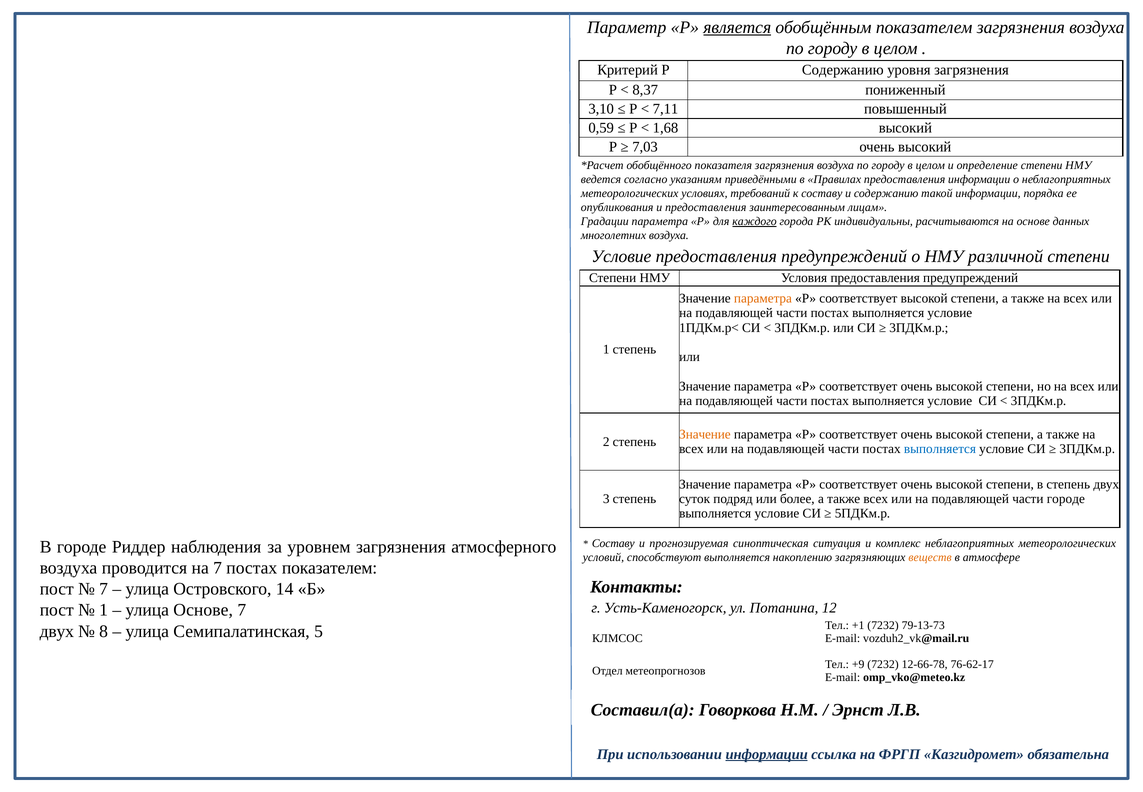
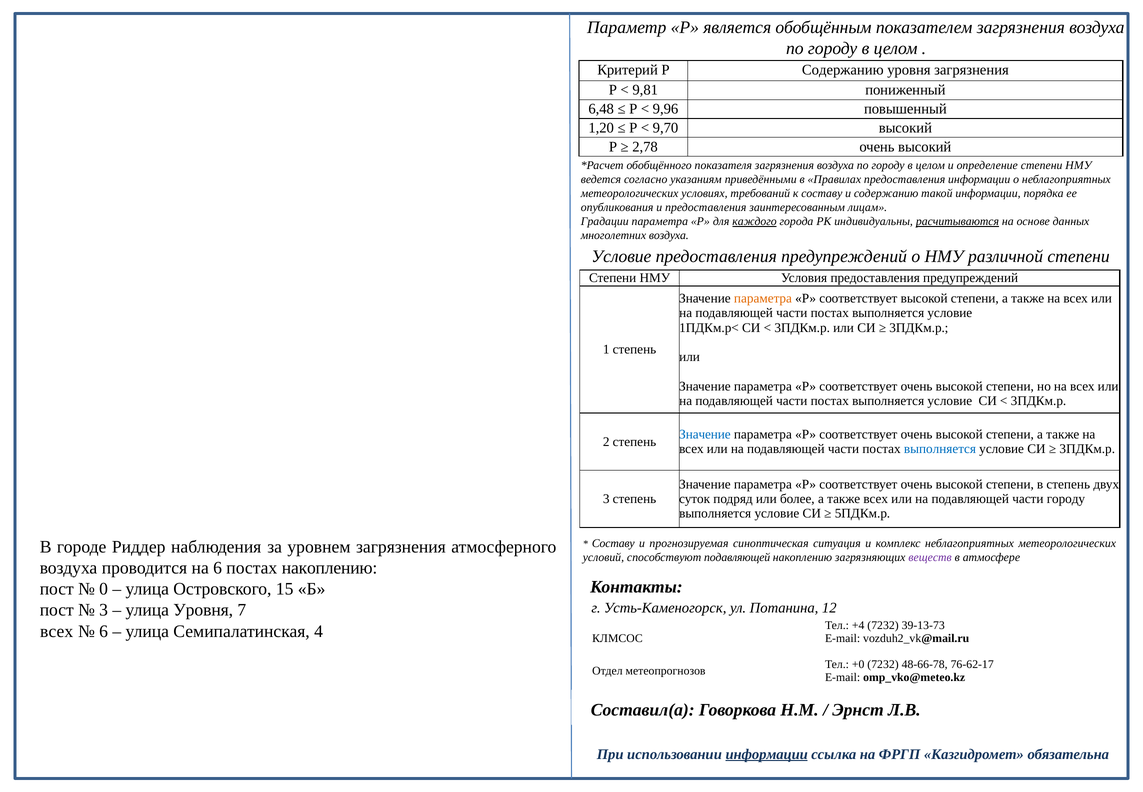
является underline: present -> none
8,37: 8,37 -> 9,81
3,10: 3,10 -> 6,48
7,11: 7,11 -> 9,96
0,59: 0,59 -> 1,20
1,68: 1,68 -> 9,70
7,03: 7,03 -> 2,78
расчитываются underline: none -> present
Значение at (705, 434) colour: orange -> blue
части городе: городе -> городу
способствуют выполняется: выполняется -> подавляющей
веществ colour: orange -> purple
на 7: 7 -> 6
постах показателем: показателем -> накоплению
7 at (104, 588): 7 -> 0
14: 14 -> 15
1 at (104, 610): 1 -> 3
улица Основе: Основе -> Уровня
+1: +1 -> +4
79-13-73: 79-13-73 -> 39-13-73
двух at (57, 631): двух -> всех
8 at (104, 631): 8 -> 6
5: 5 -> 4
+9: +9 -> +0
12-66-78: 12-66-78 -> 48-66-78
